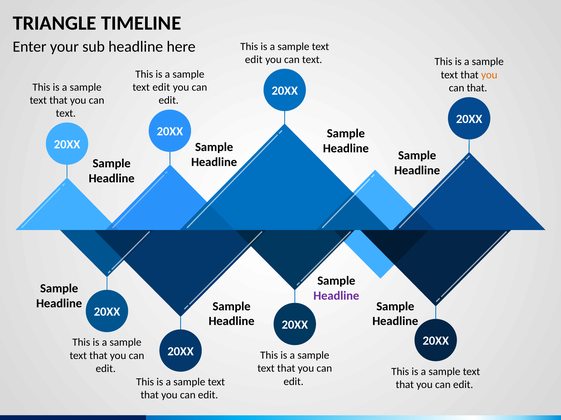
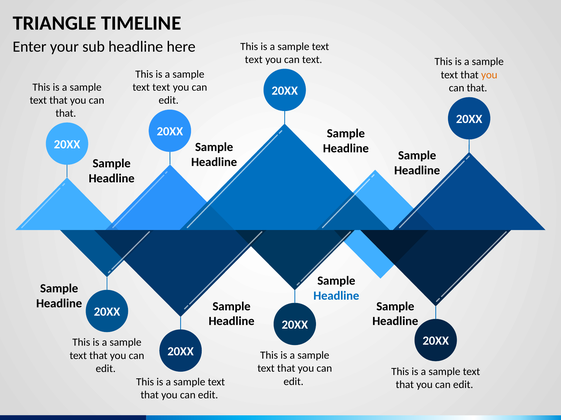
edit at (254, 60): edit -> text
edit at (161, 87): edit -> text
text at (66, 114): text -> that
Headline at (336, 296) colour: purple -> blue
